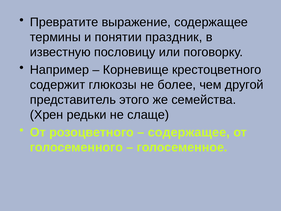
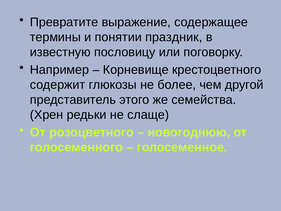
содержащее at (189, 132): содержащее -> новогоднюю
